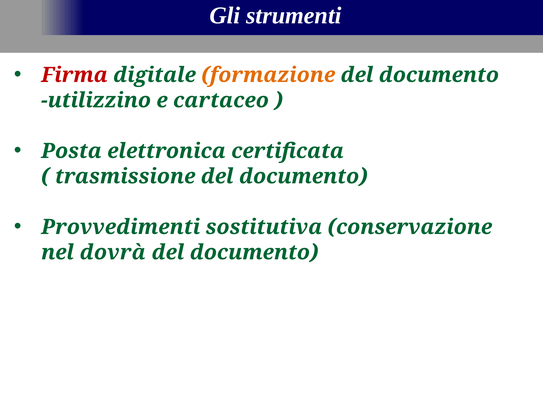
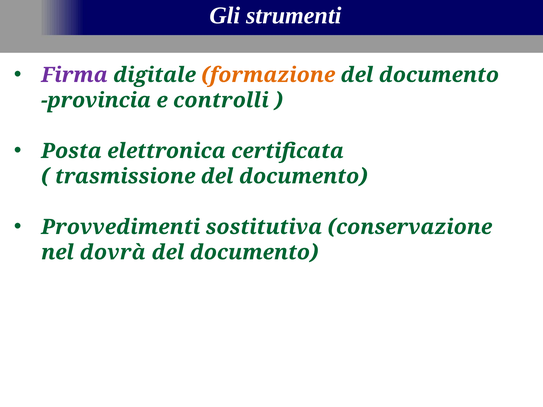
Firma colour: red -> purple
utilizzino: utilizzino -> provincia
cartaceo: cartaceo -> controlli
